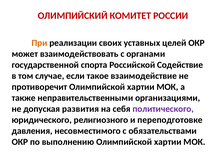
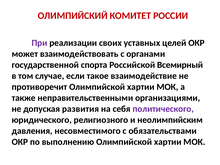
При colour: orange -> purple
Содействие: Содействие -> Всемирный
переподготовке: переподготовке -> неолимпийским
